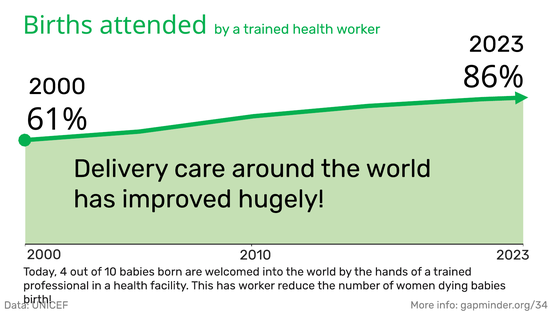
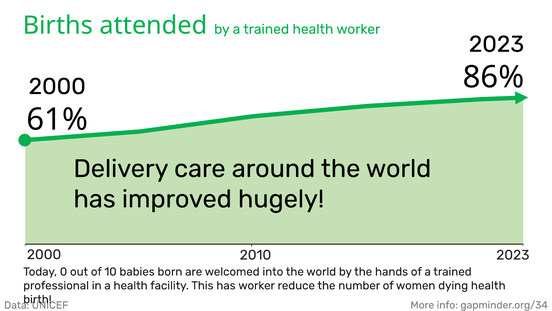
4: 4 -> 0
dying babies: babies -> health
